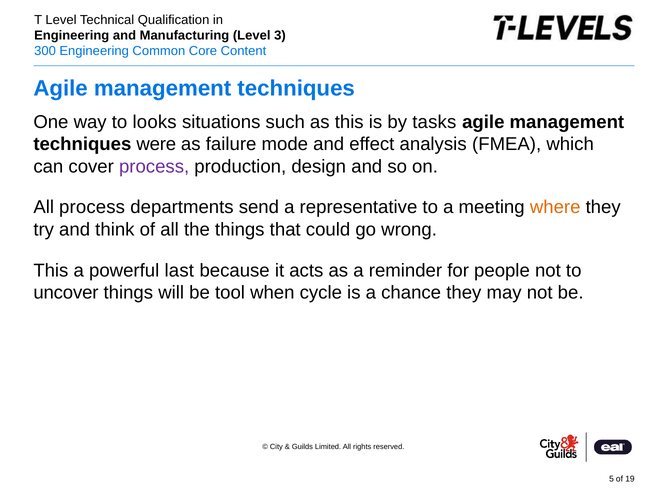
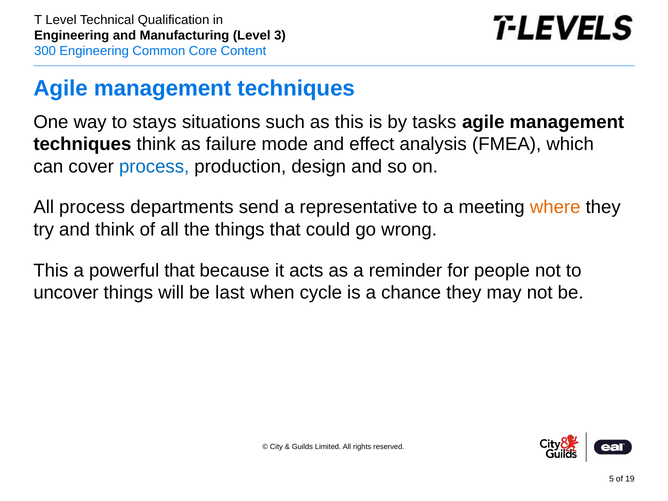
looks: looks -> stays
techniques were: were -> think
process at (154, 167) colour: purple -> blue
powerful last: last -> that
tool: tool -> last
